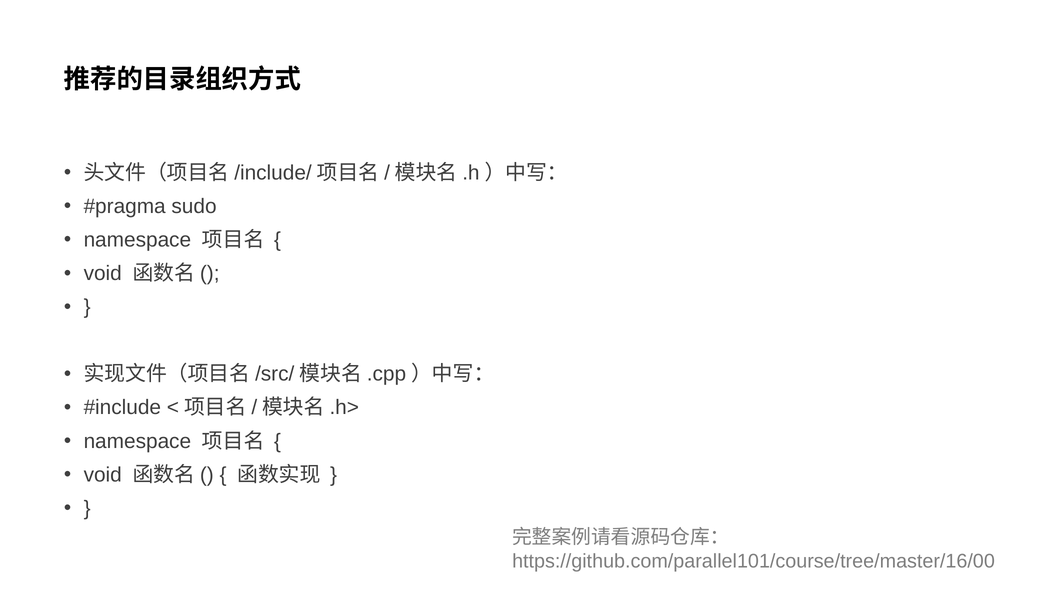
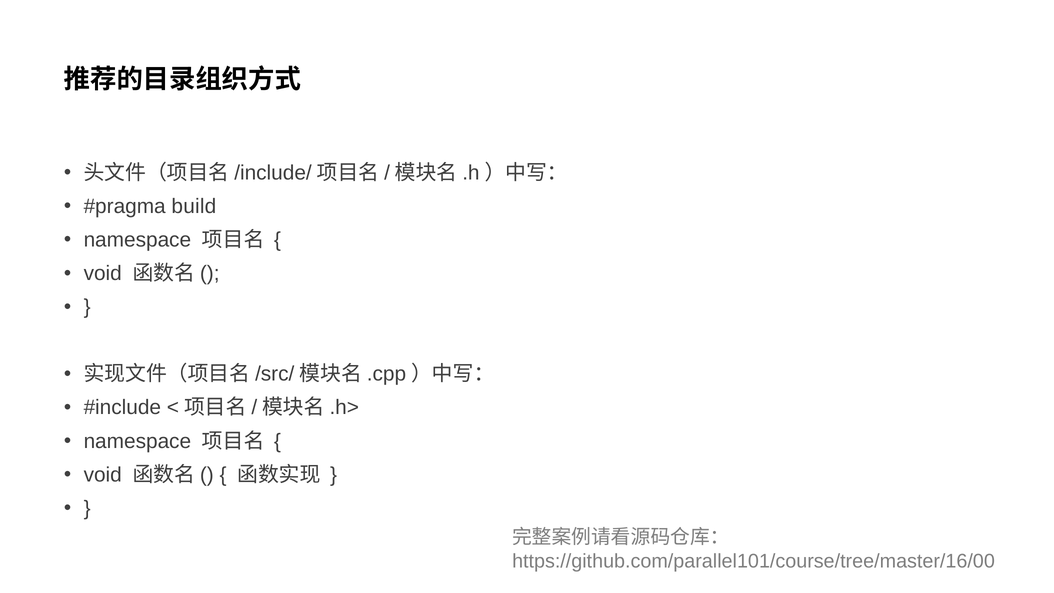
sudo: sudo -> build
